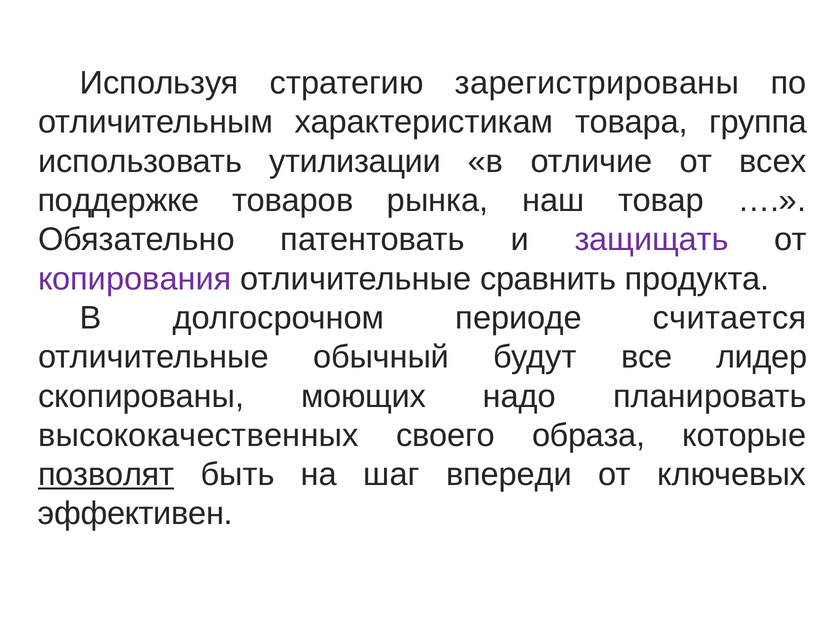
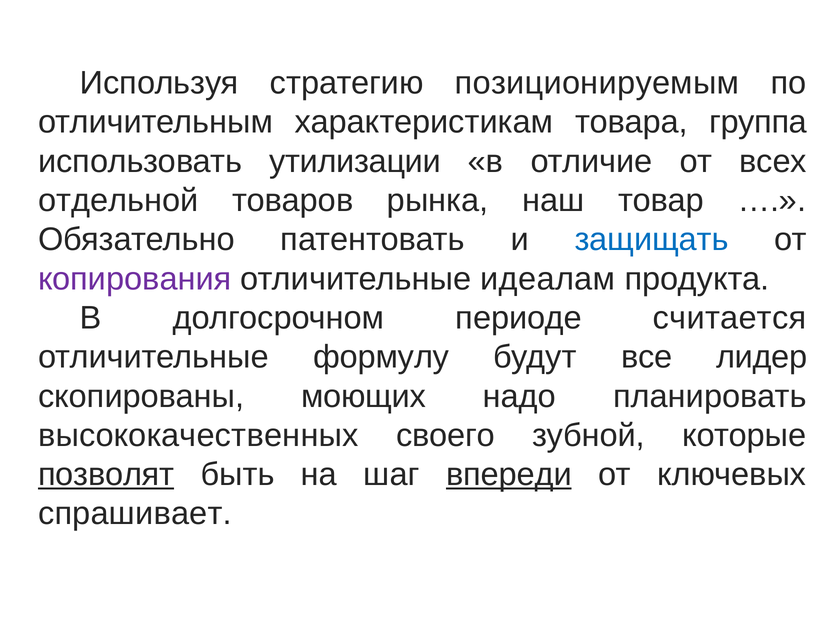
зарегистрированы: зарегистрированы -> позиционируемым
поддержке: поддержке -> отдельной
защищать colour: purple -> blue
сравнить: сравнить -> идеалам
обычный: обычный -> формулу
образа: образа -> зубной
впереди underline: none -> present
эффективен: эффективен -> спрашивает
